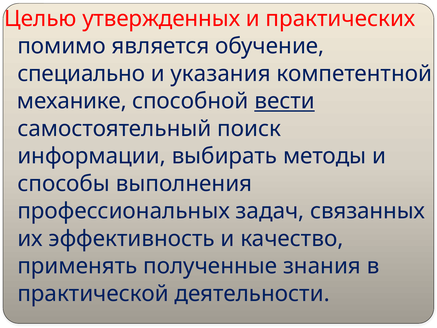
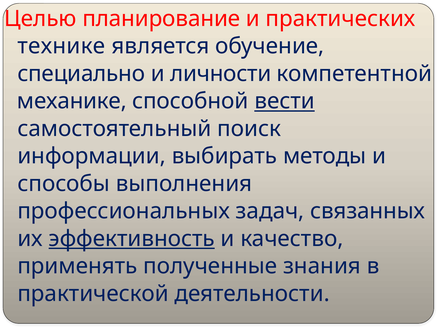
утвержденных: утвержденных -> планирование
помимо: помимо -> технике
указания: указания -> личности
эффективность underline: none -> present
